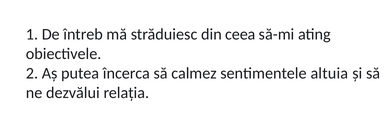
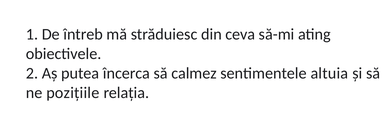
ceea: ceea -> ceva
dezvălui: dezvălui -> pozițiile
